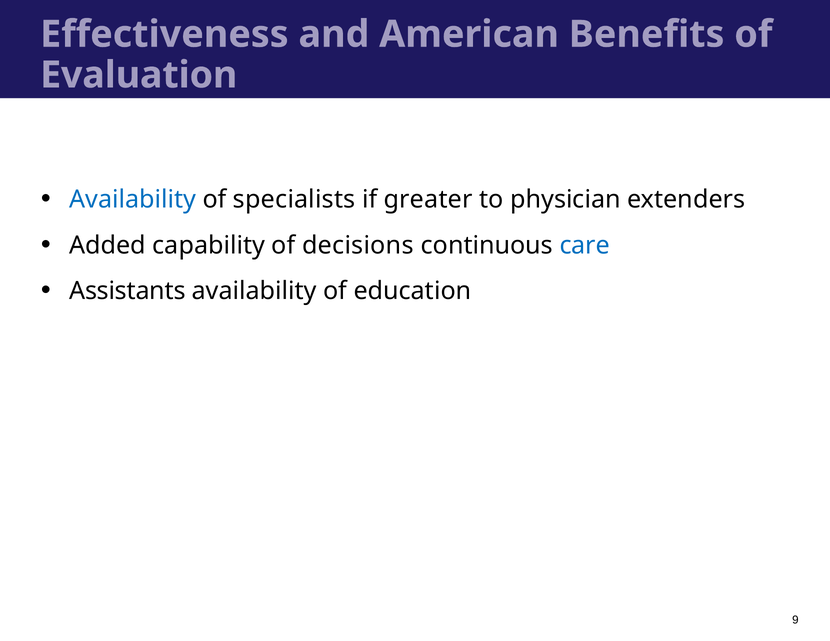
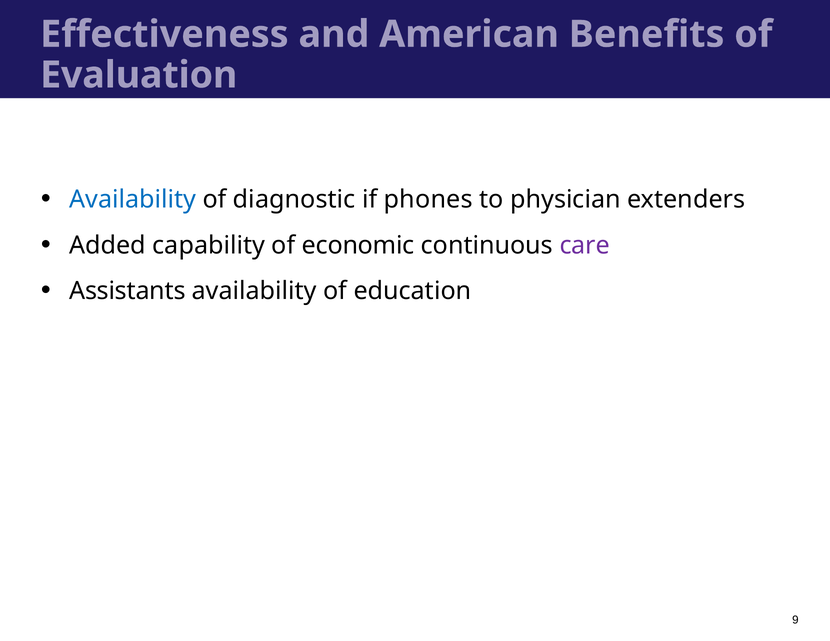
specialists: specialists -> diagnostic
greater: greater -> phones
decisions: decisions -> economic
care colour: blue -> purple
